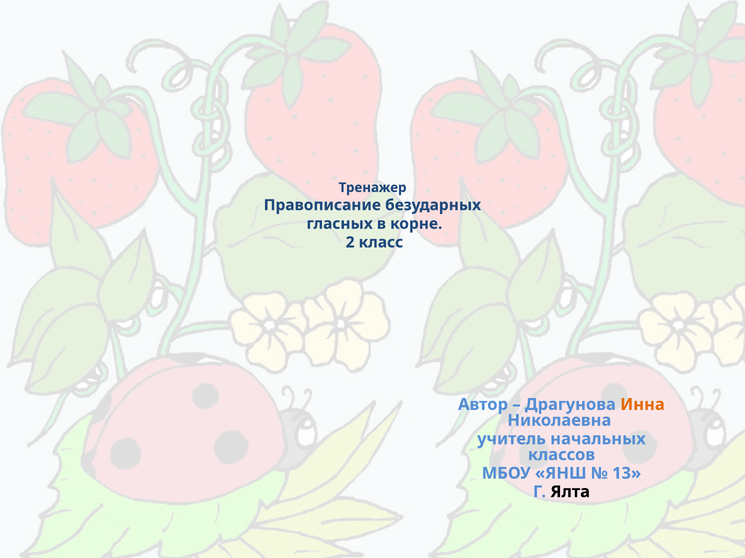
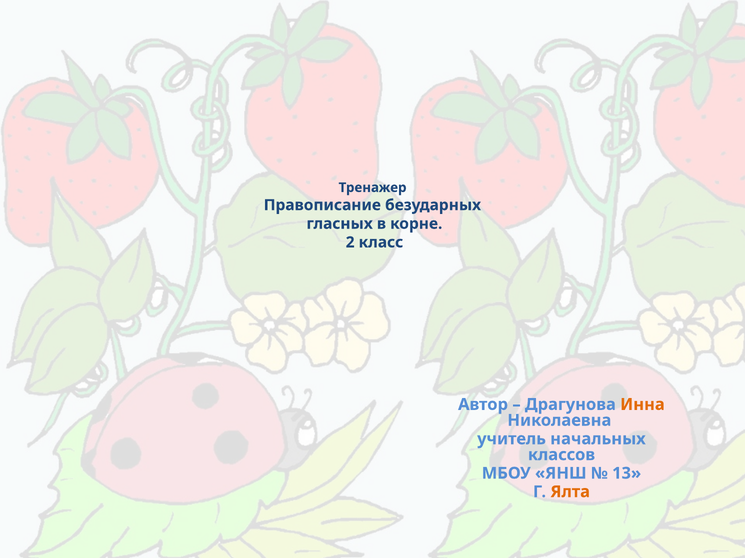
Ялта colour: black -> orange
